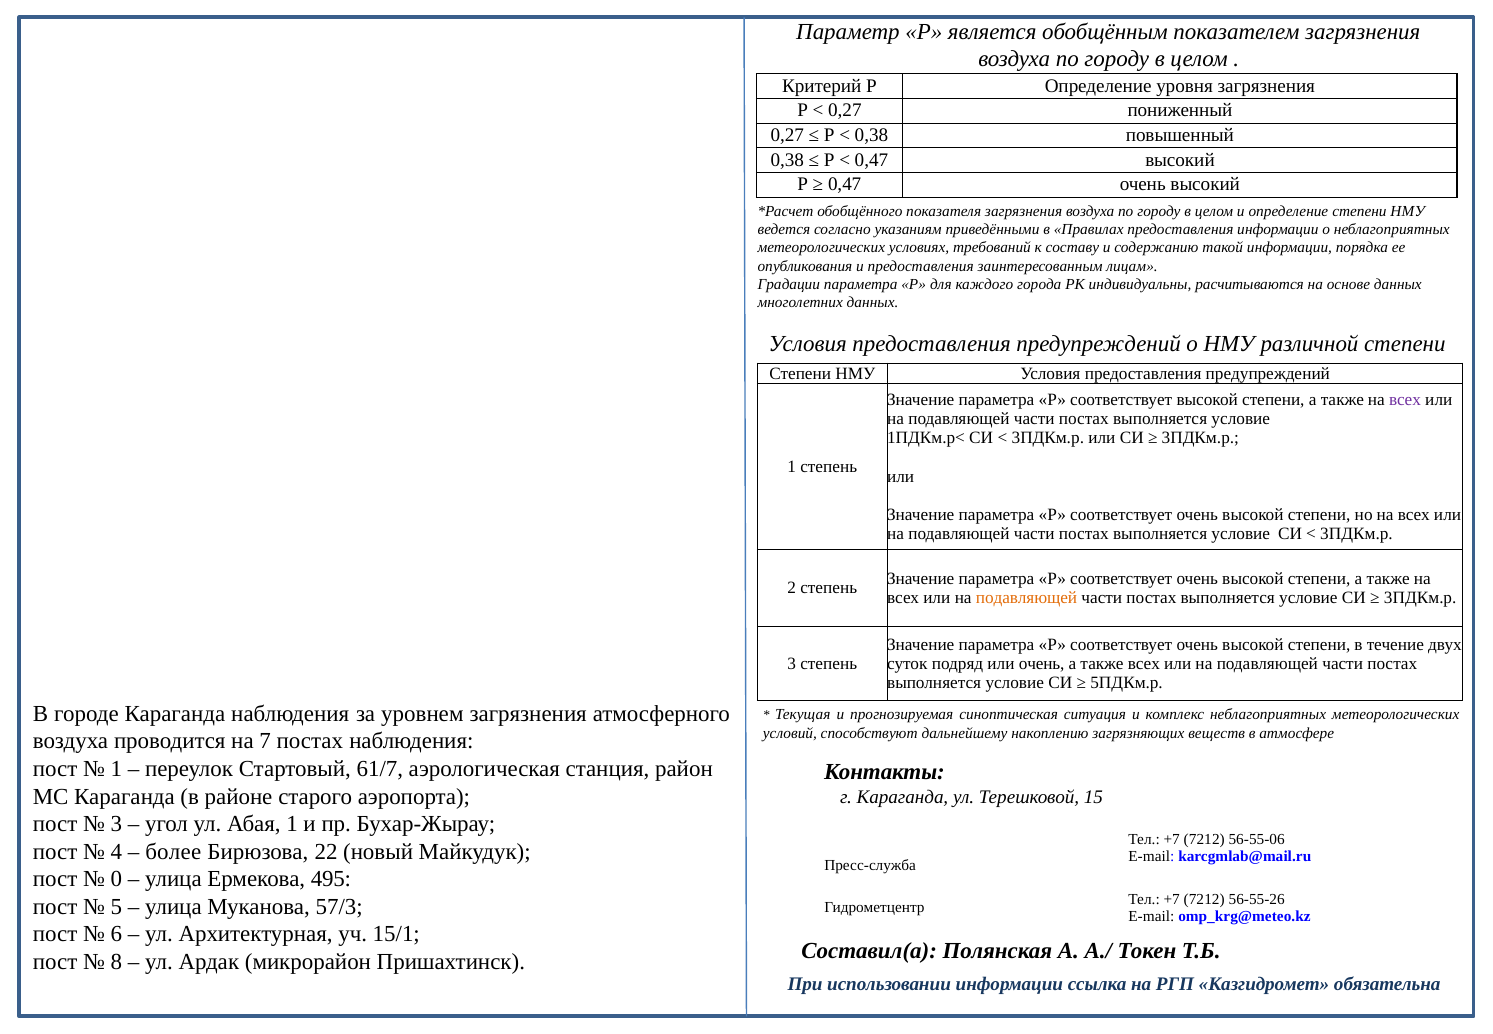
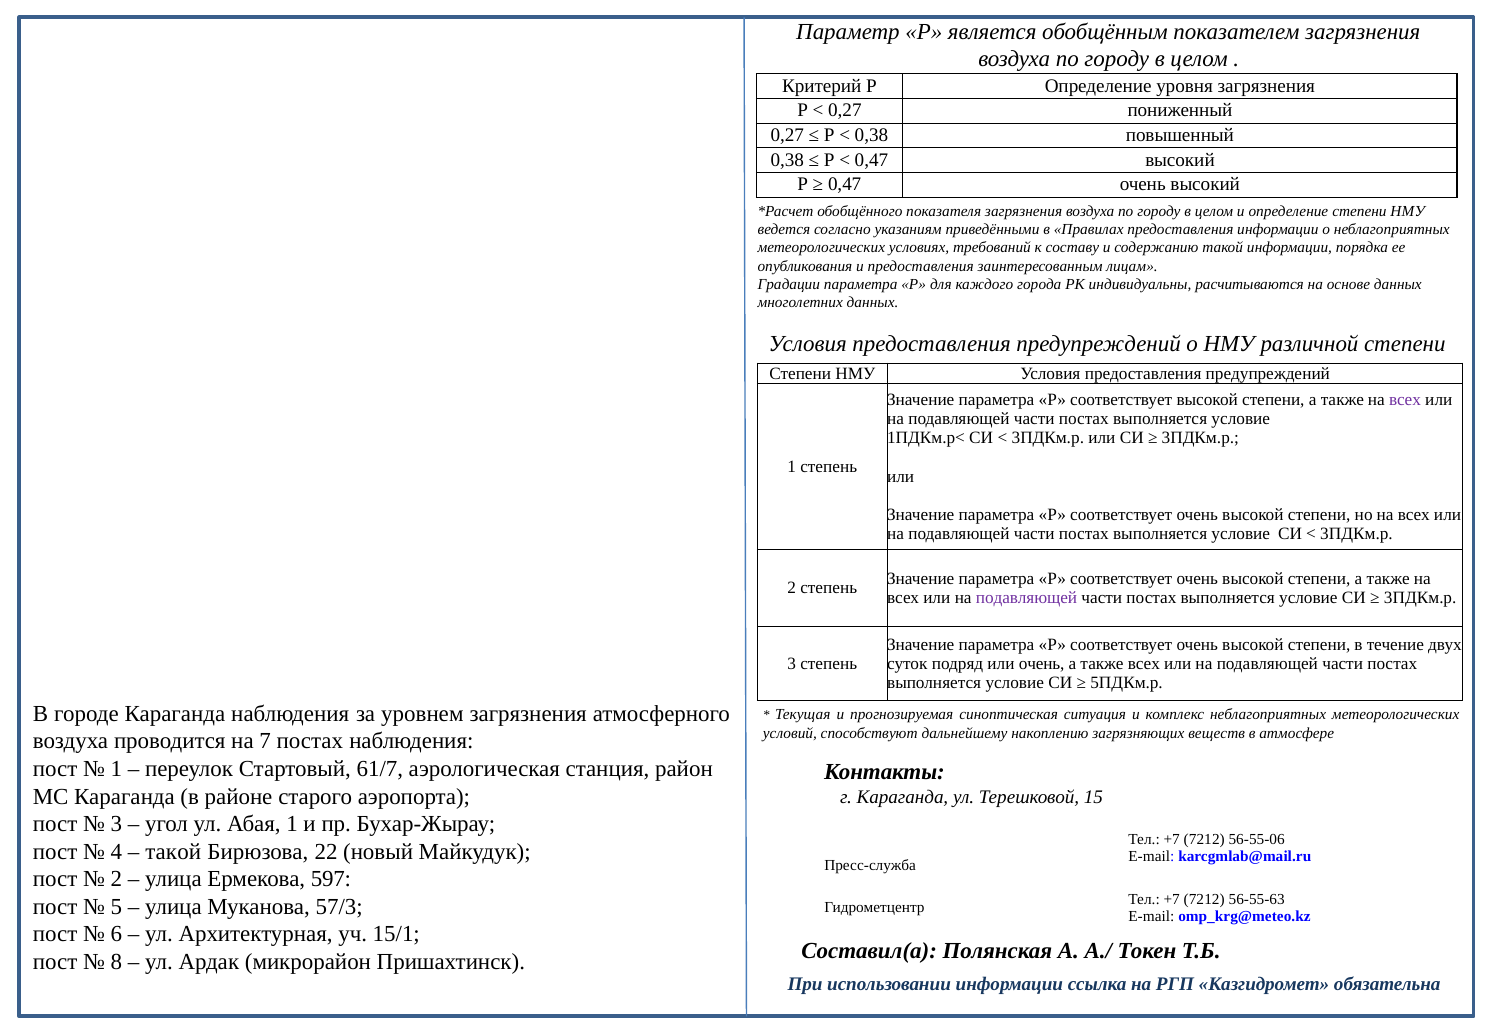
подавляющей at (1027, 597) colour: orange -> purple
более at (173, 851): более -> такой
0 at (116, 879): 0 -> 2
495: 495 -> 597
56-55-26: 56-55-26 -> 56-55-63
